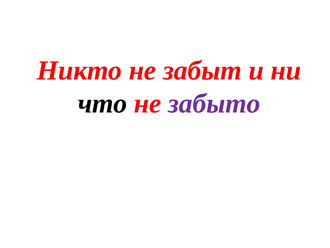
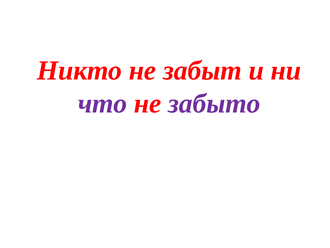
что colour: black -> purple
